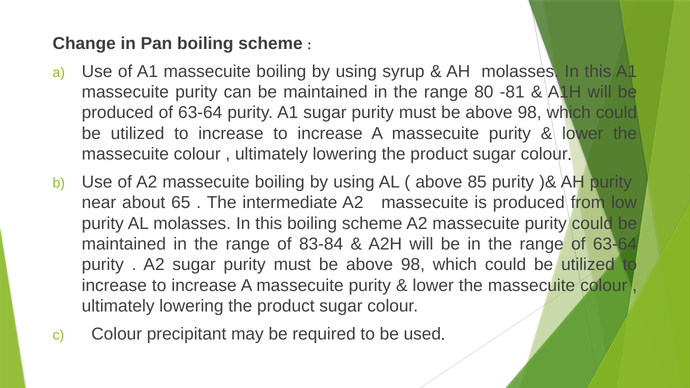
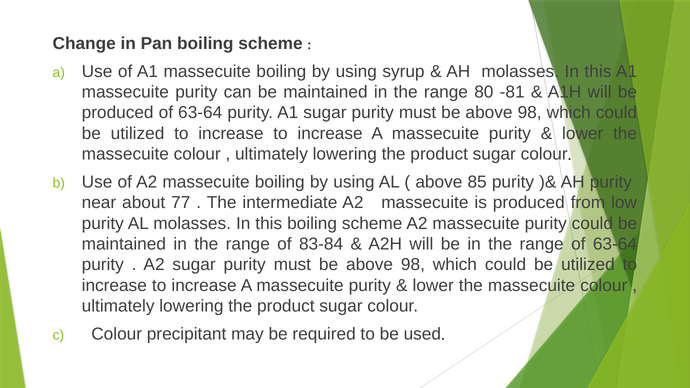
65: 65 -> 77
